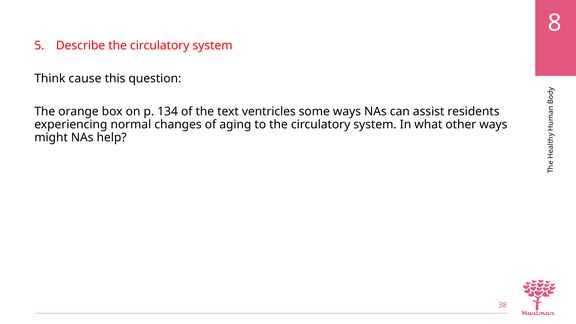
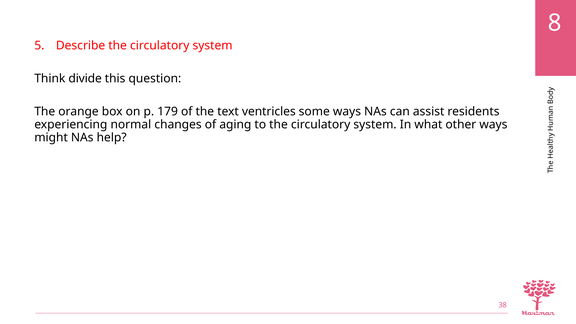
cause: cause -> divide
134: 134 -> 179
